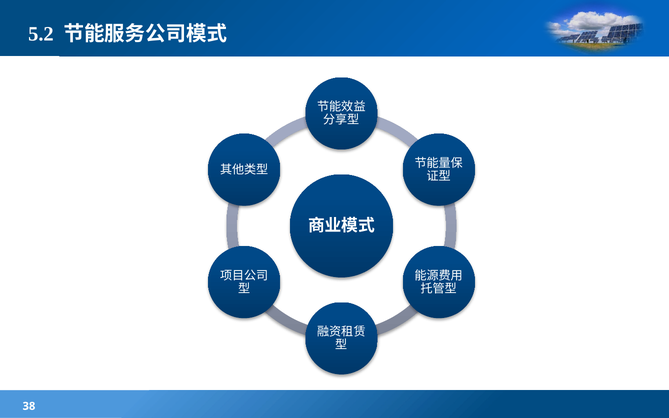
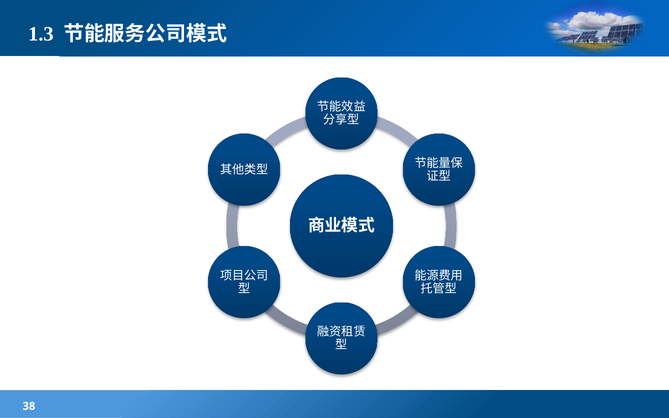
5.2: 5.2 -> 1.3
